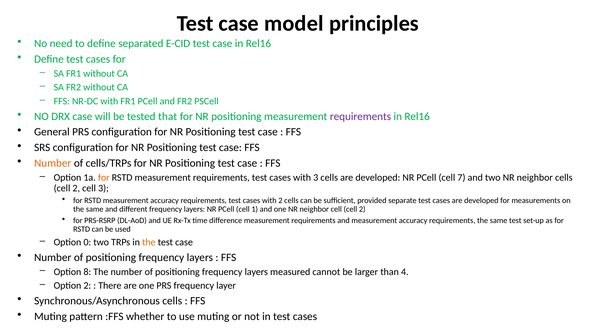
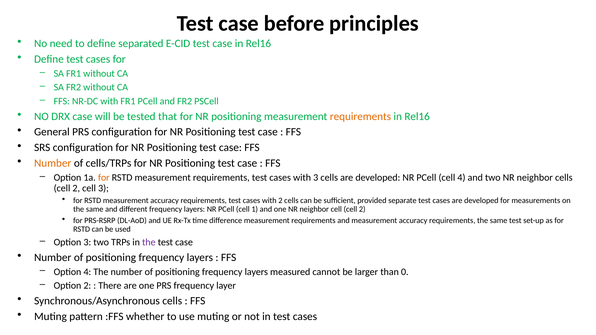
model: model -> before
requirements at (360, 116) colour: purple -> orange
cell 7: 7 -> 4
Option 0: 0 -> 3
the at (149, 243) colour: orange -> purple
Option 8: 8 -> 4
4: 4 -> 0
